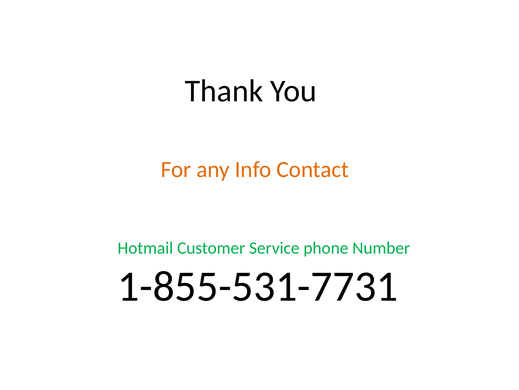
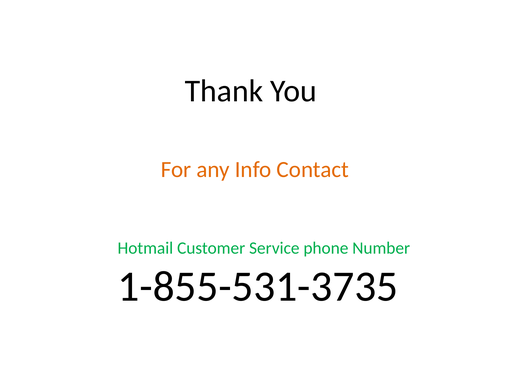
1-855-531-7731: 1-855-531-7731 -> 1-855-531-3735
